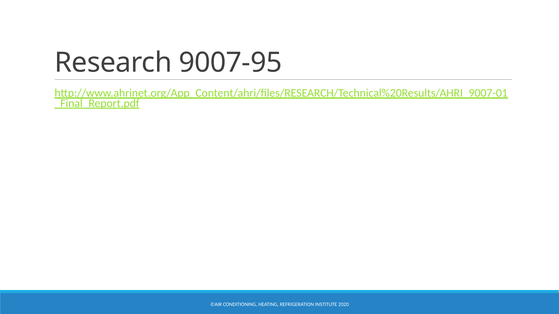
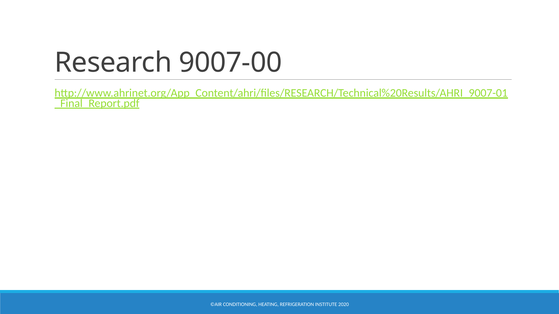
9007-95: 9007-95 -> 9007-00
